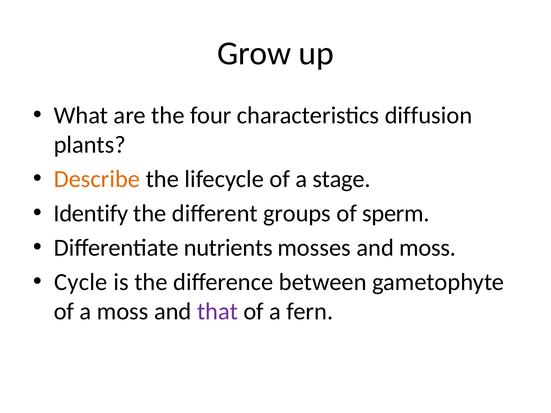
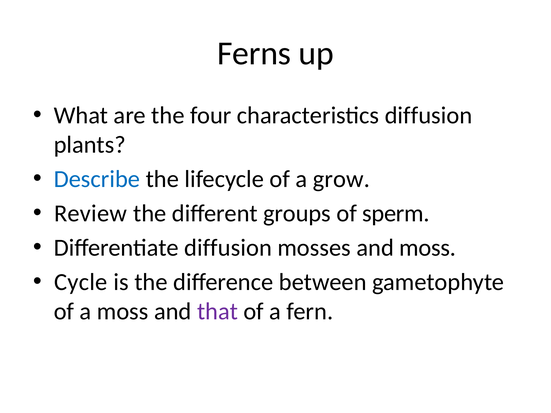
Grow: Grow -> Ferns
Describe colour: orange -> blue
stage: stage -> grow
Identify: Identify -> Review
Differentiate nutrients: nutrients -> diffusion
